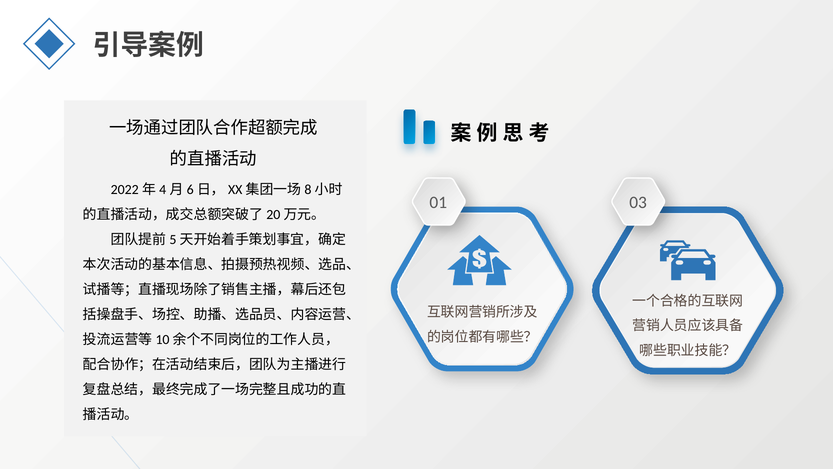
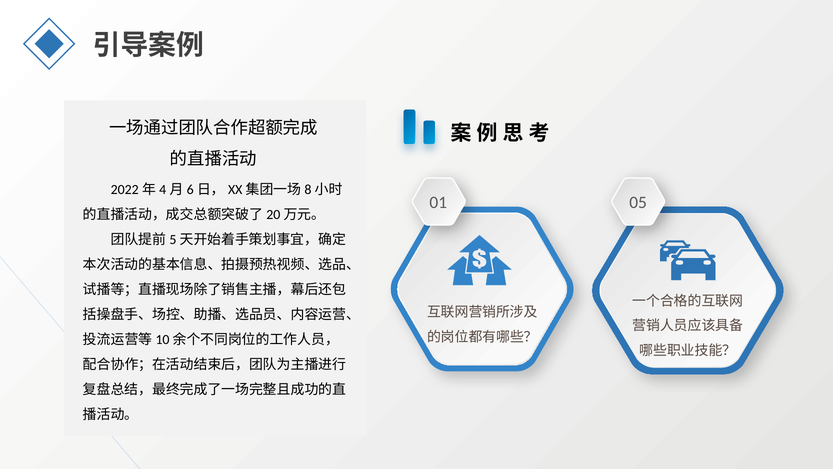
03: 03 -> 05
